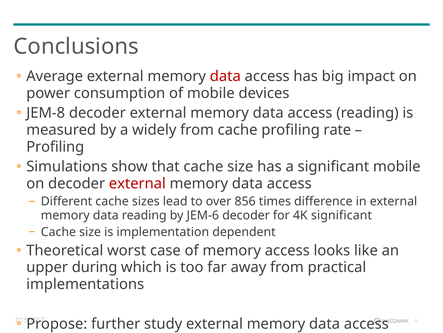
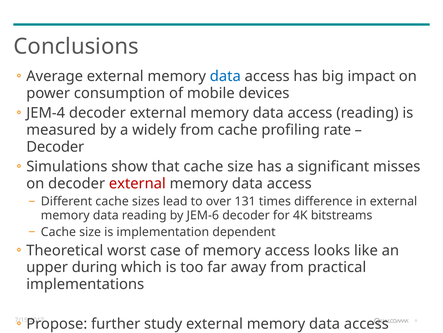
data at (225, 76) colour: red -> blue
JEM-8: JEM-8 -> JEM-4
Profiling at (55, 146): Profiling -> Decoder
significant mobile: mobile -> misses
856: 856 -> 131
4K significant: significant -> bitstreams
